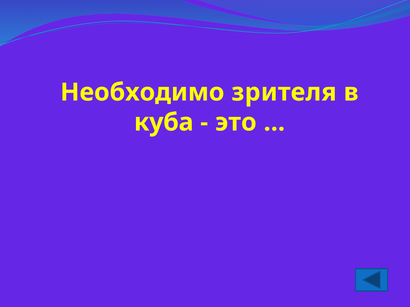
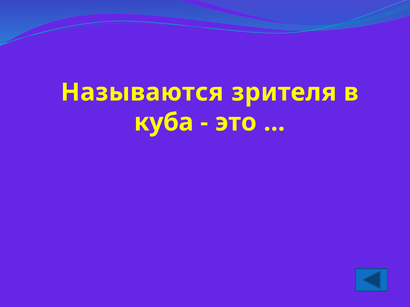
Необходимо: Необходимо -> Называются
